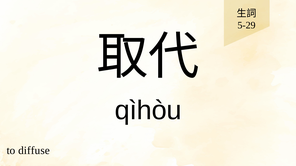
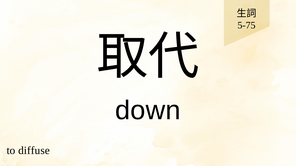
5-29: 5-29 -> 5-75
qìhòu: qìhòu -> down
